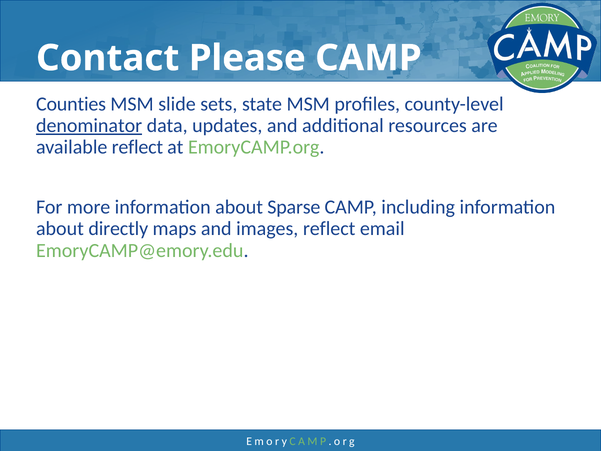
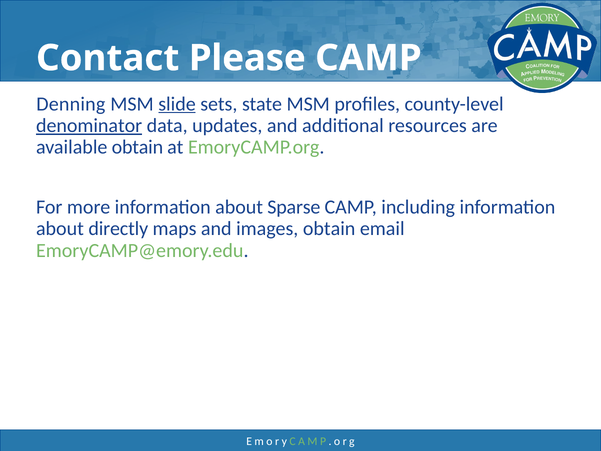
Counties: Counties -> Denning
slide underline: none -> present
available reflect: reflect -> obtain
images reflect: reflect -> obtain
